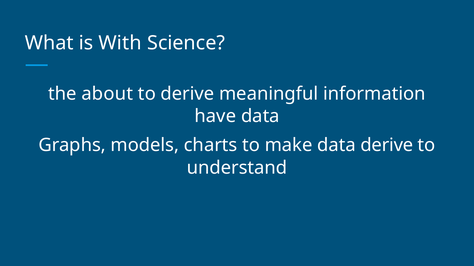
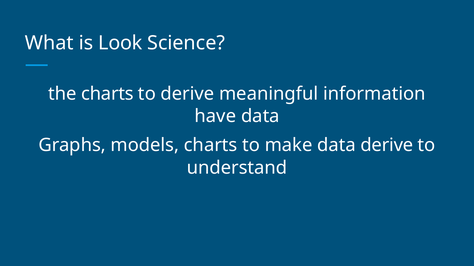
With: With -> Look
the about: about -> charts
